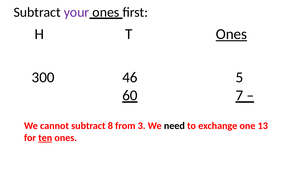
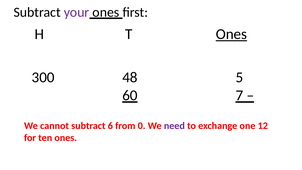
46: 46 -> 48
8: 8 -> 6
3: 3 -> 0
need colour: black -> purple
13: 13 -> 12
ten underline: present -> none
